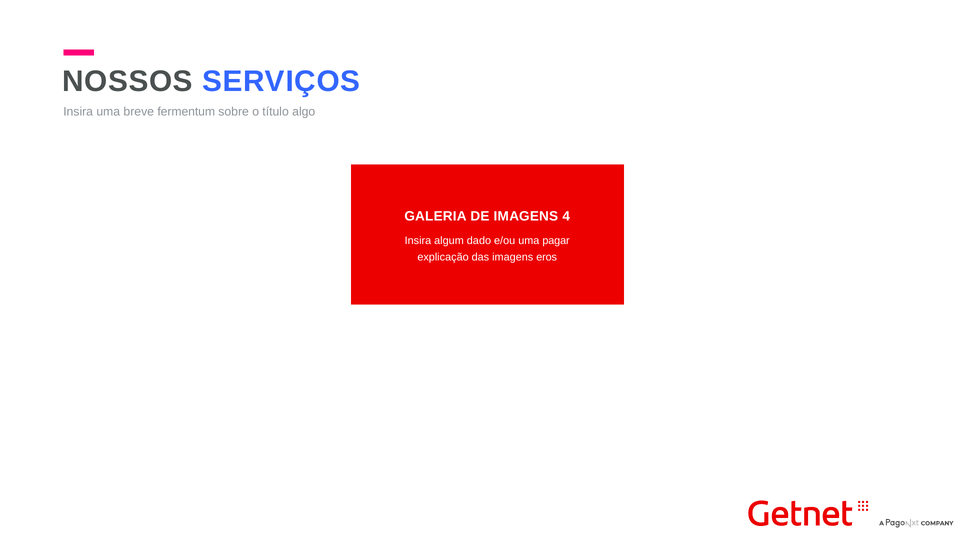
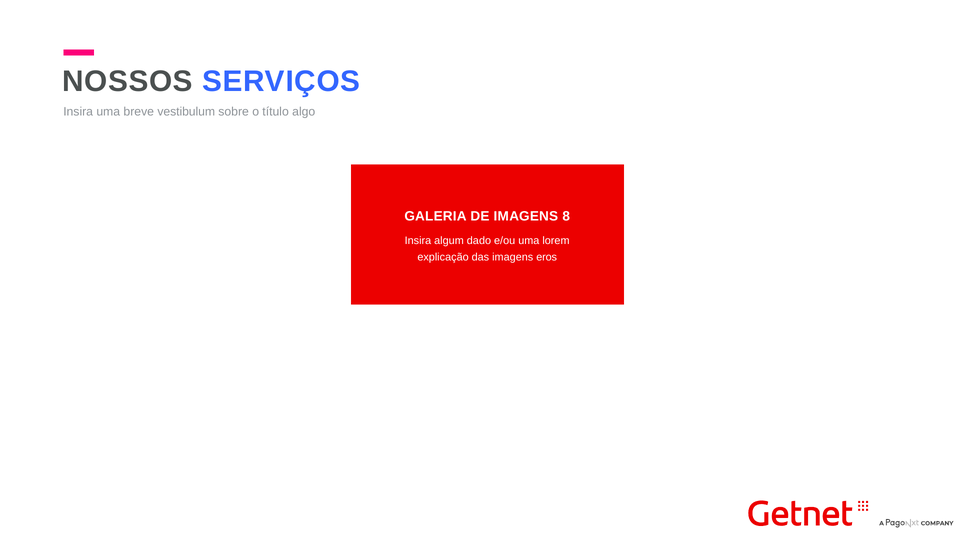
fermentum: fermentum -> vestibulum
4: 4 -> 8
pagar: pagar -> lorem
